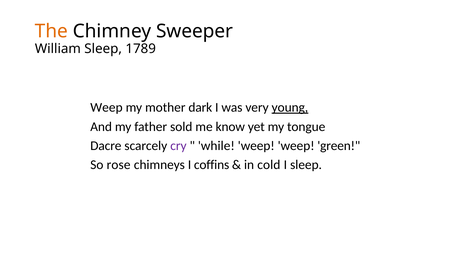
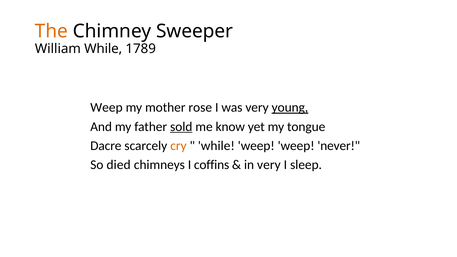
William Sleep: Sleep -> While
dark: dark -> rose
sold underline: none -> present
cry colour: purple -> orange
green: green -> never
rose: rose -> died
in cold: cold -> very
